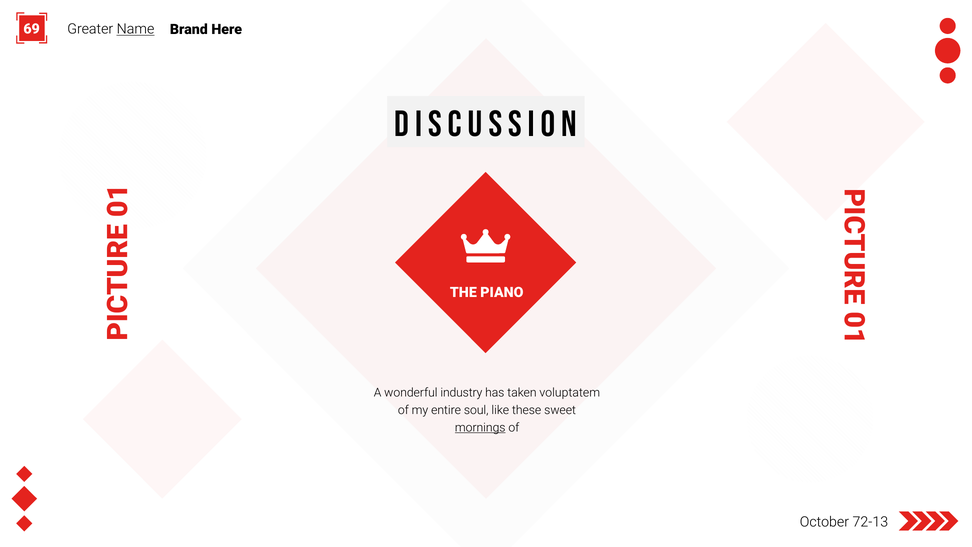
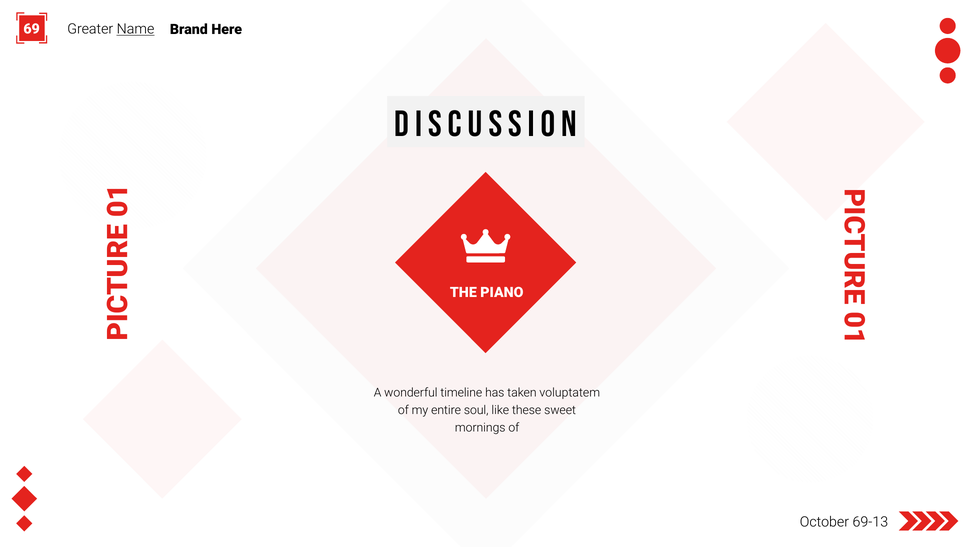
industry: industry -> timeline
mornings underline: present -> none
72-13: 72-13 -> 69-13
